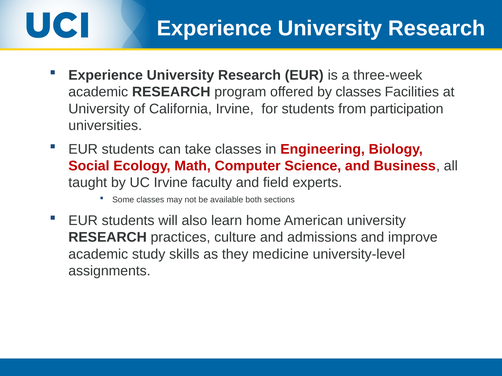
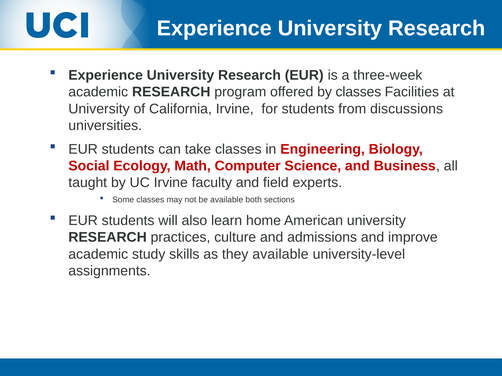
participation: participation -> discussions
they medicine: medicine -> available
